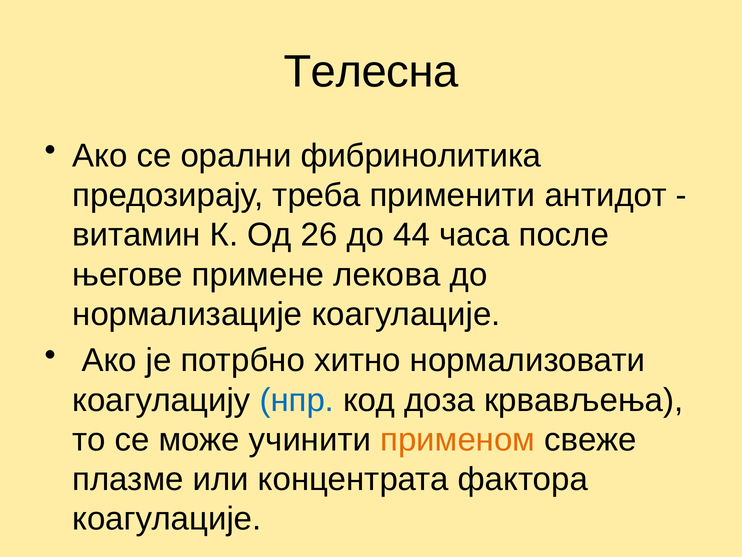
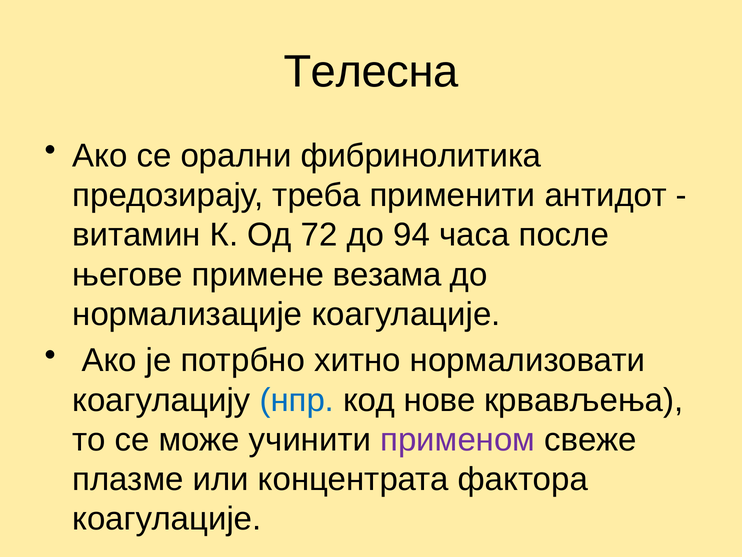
26: 26 -> 72
44: 44 -> 94
лекова: лекова -> везама
доза: доза -> нове
применом colour: orange -> purple
